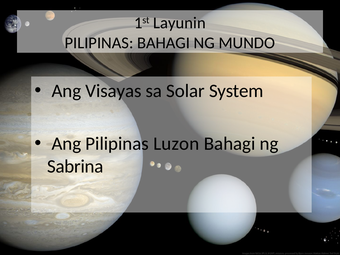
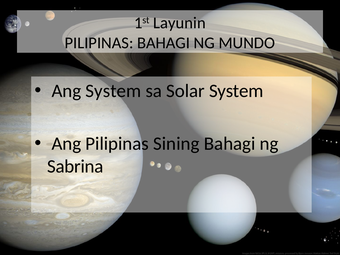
Ang Visayas: Visayas -> System
Luzon: Luzon -> Sining
